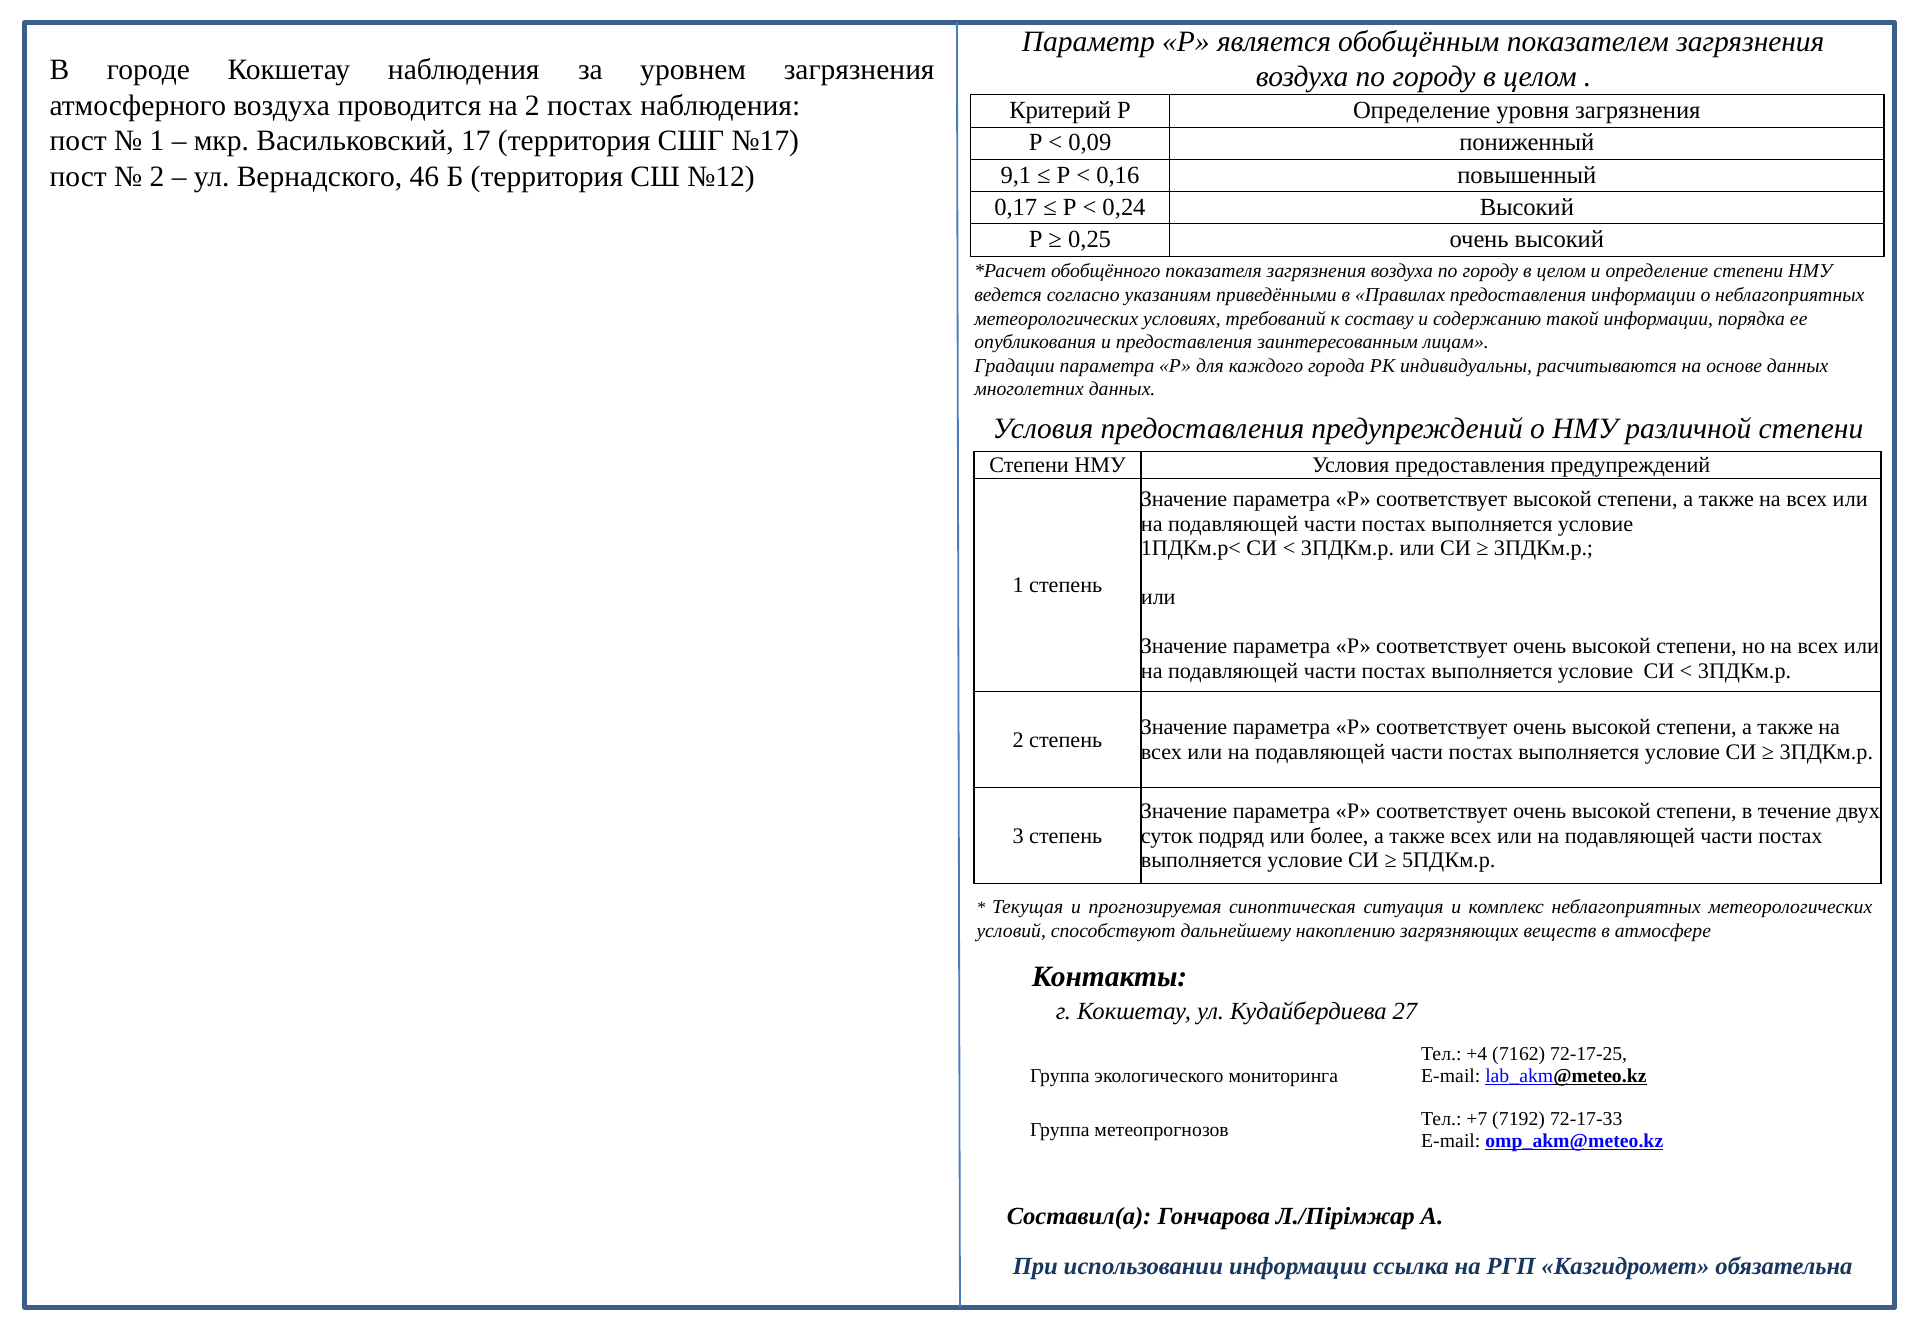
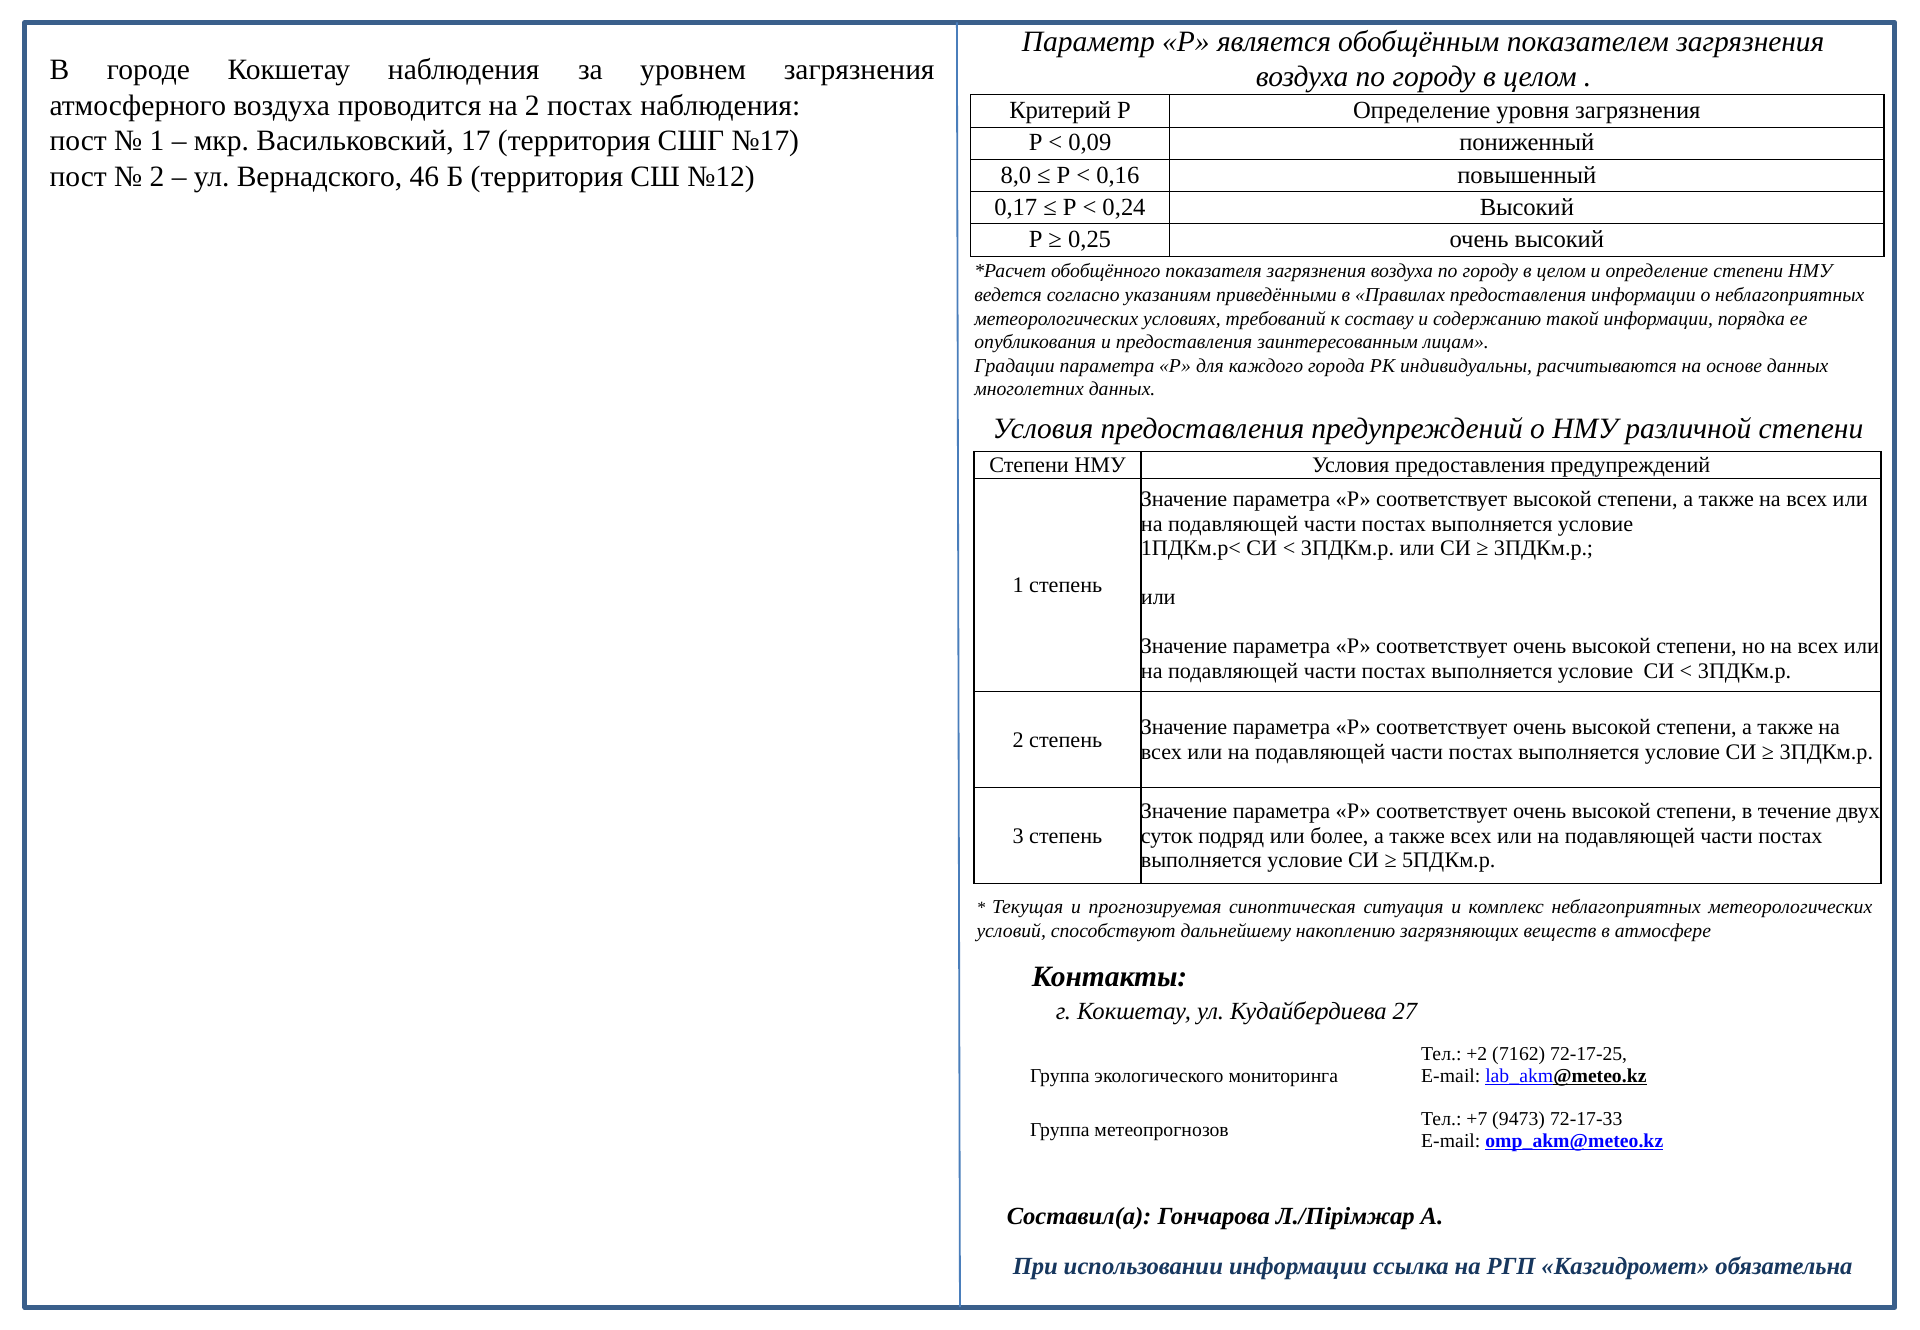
9,1: 9,1 -> 8,0
+4: +4 -> +2
7192: 7192 -> 9473
